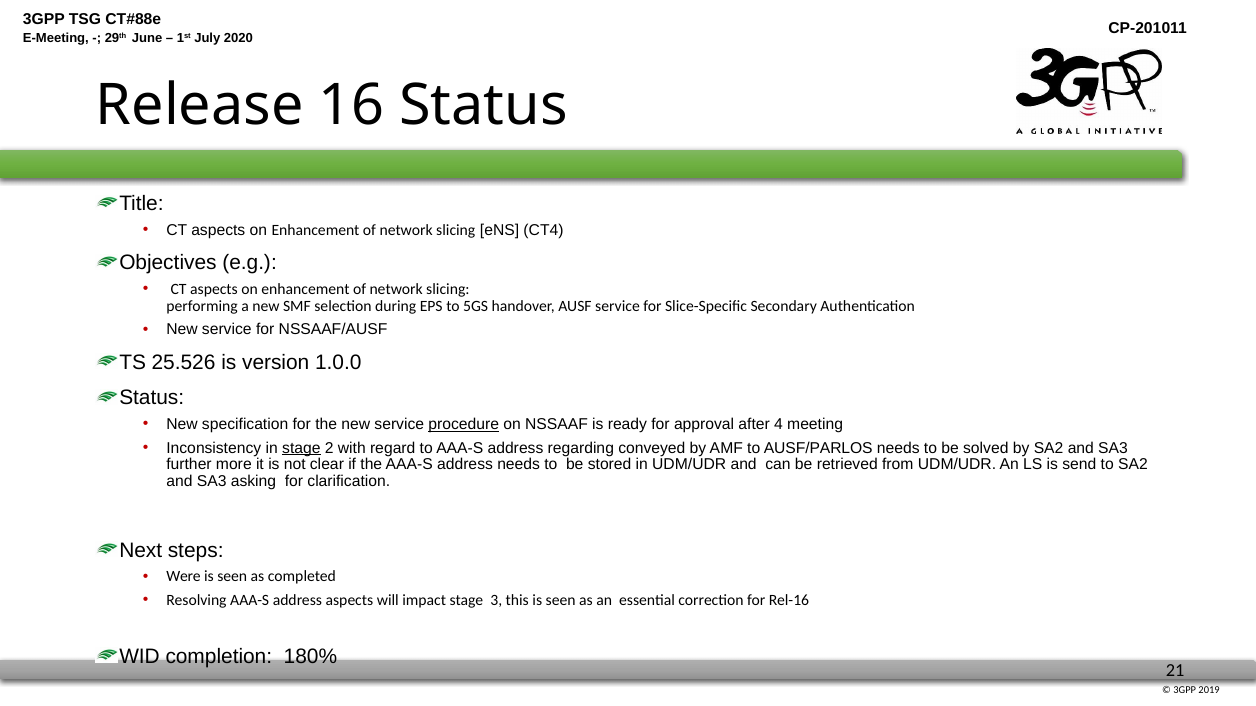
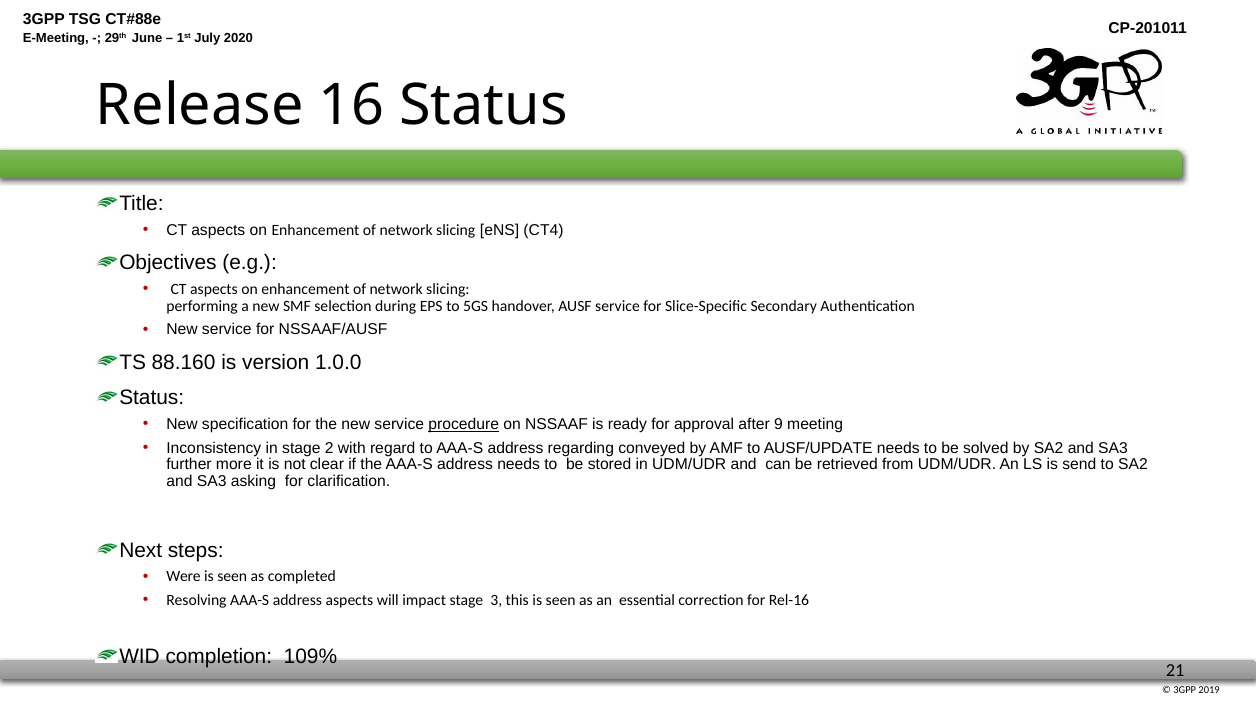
25.526: 25.526 -> 88.160
4: 4 -> 9
stage at (301, 448) underline: present -> none
AUSF/PARLOS: AUSF/PARLOS -> AUSF/UPDATE
180%: 180% -> 109%
